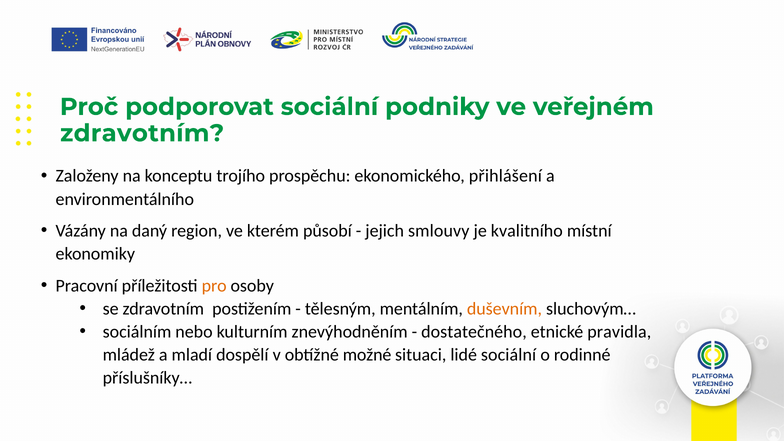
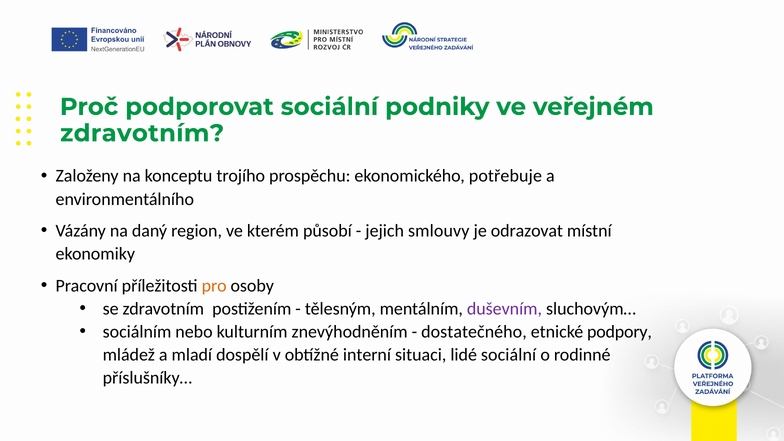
přihlášení: přihlášení -> potřebuje
kvalitního: kvalitního -> odrazovat
duševním colour: orange -> purple
pravidla: pravidla -> podpory
možné: možné -> interní
